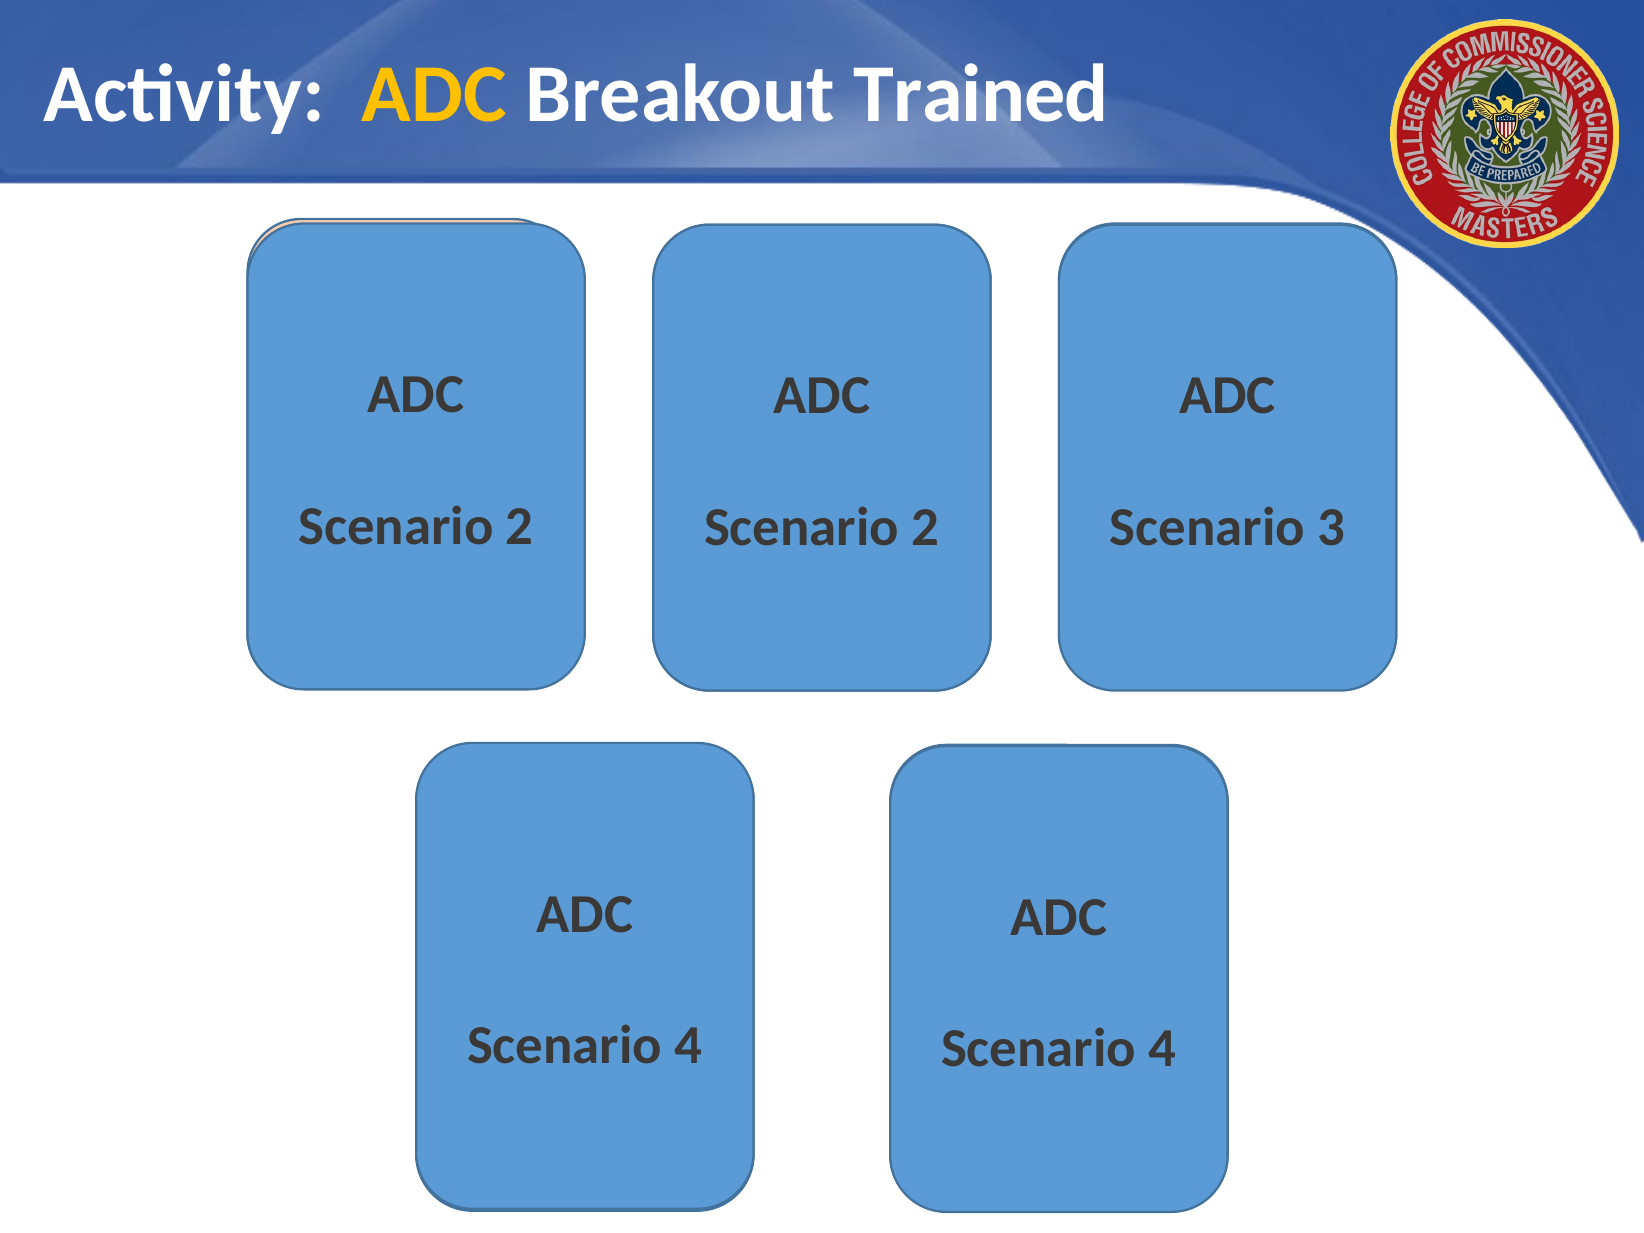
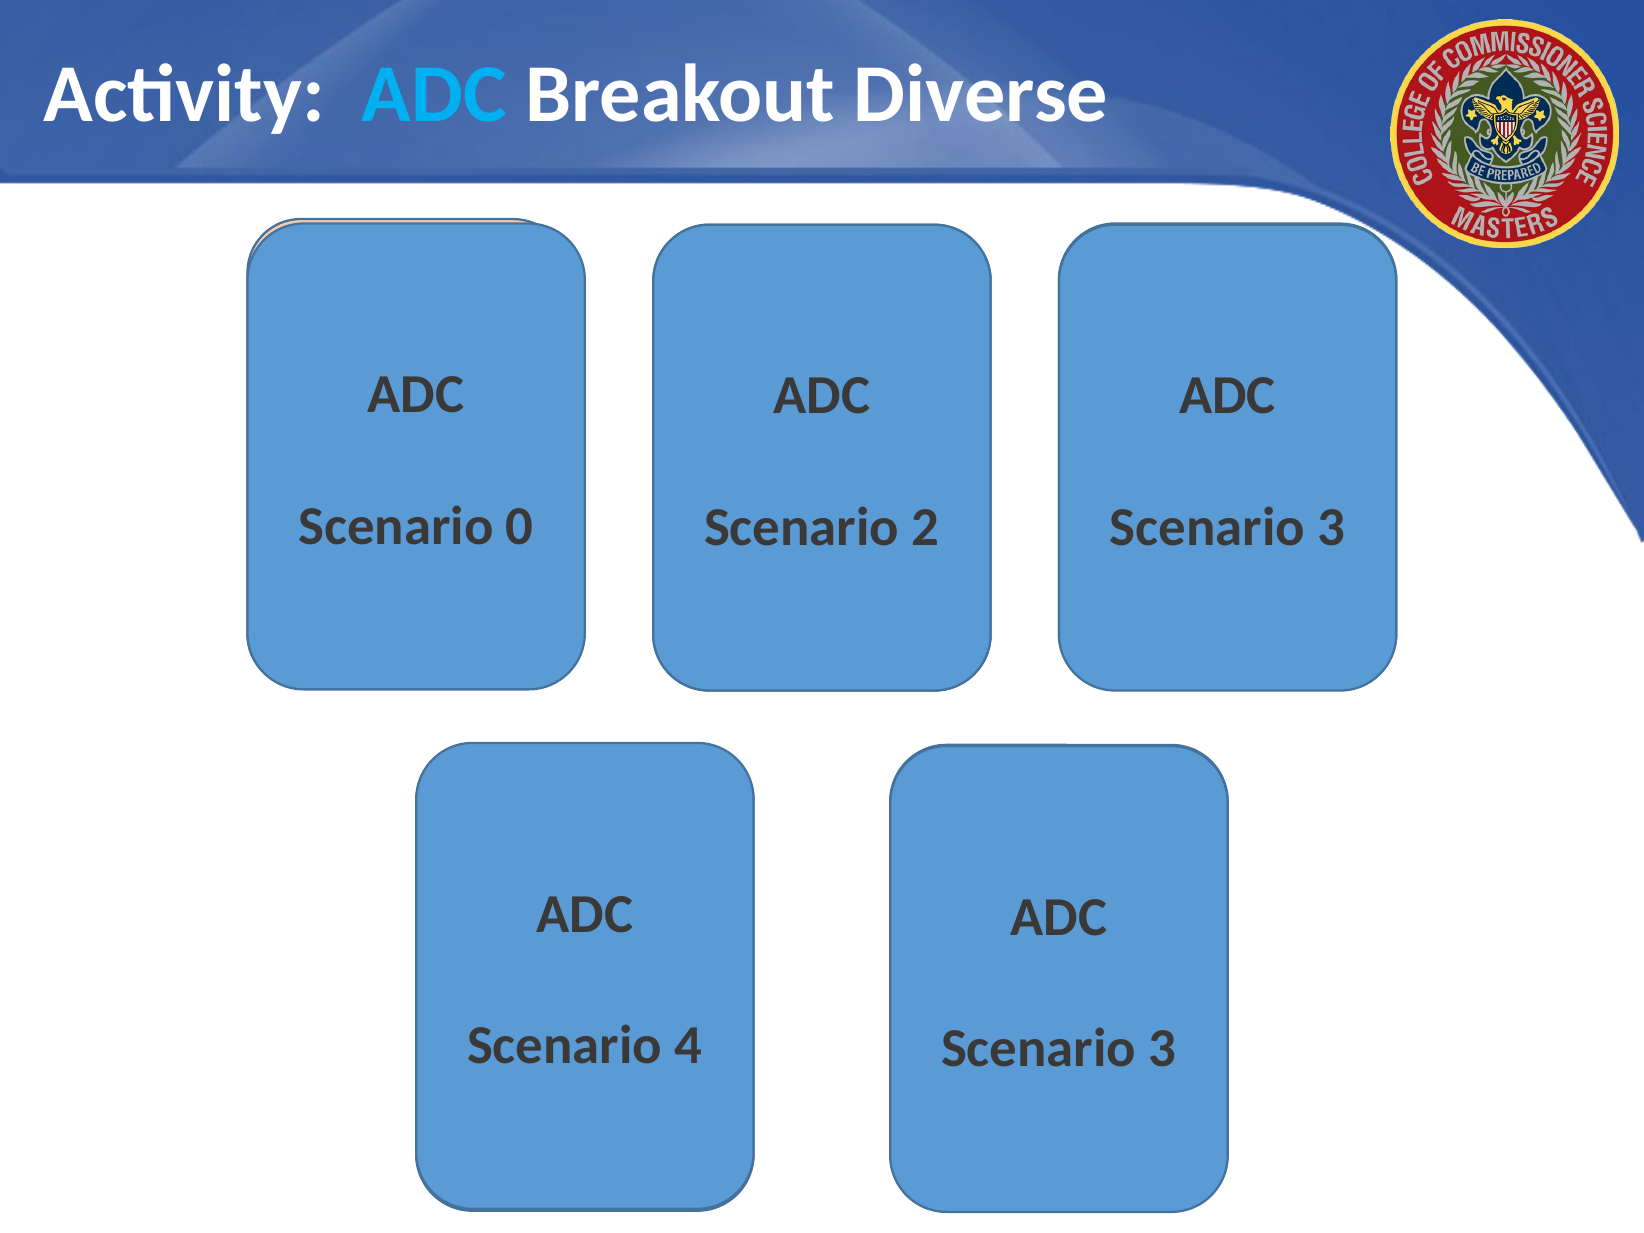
ADC at (434, 94) colour: yellow -> light blue
Breakout Trained: Trained -> Diverse
2 at (520, 526): 2 -> 0
4 at (1162, 1049): 4 -> 3
